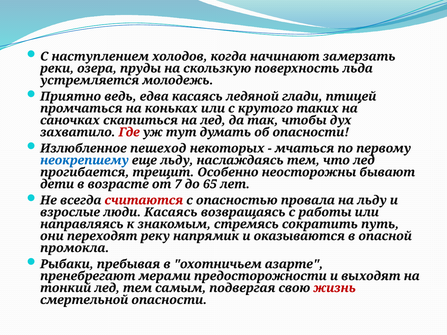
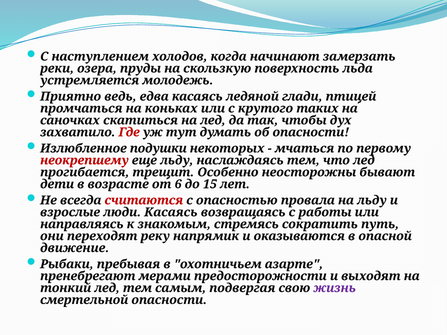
пешеход: пешеход -> подушки
неокрепшему colour: blue -> red
7: 7 -> 6
65: 65 -> 15
промокла: промокла -> движение
жизнь colour: red -> purple
